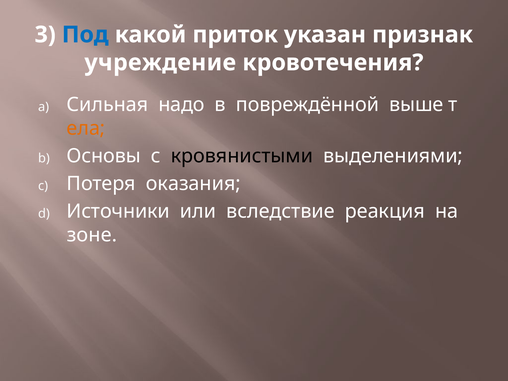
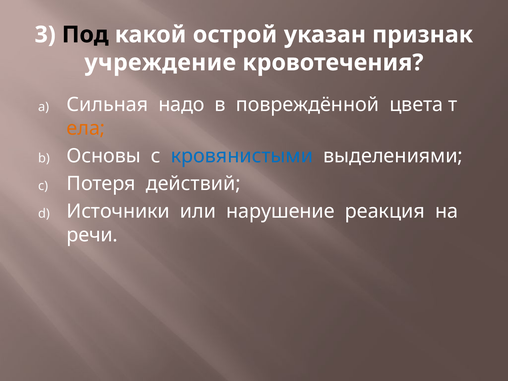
Под colour: blue -> black
приток: приток -> острой
выше: выше -> цвета
кровянистыми colour: black -> blue
оказания: оказания -> действий
вследствие: вследствие -> нарушение
зоне: зоне -> речи
